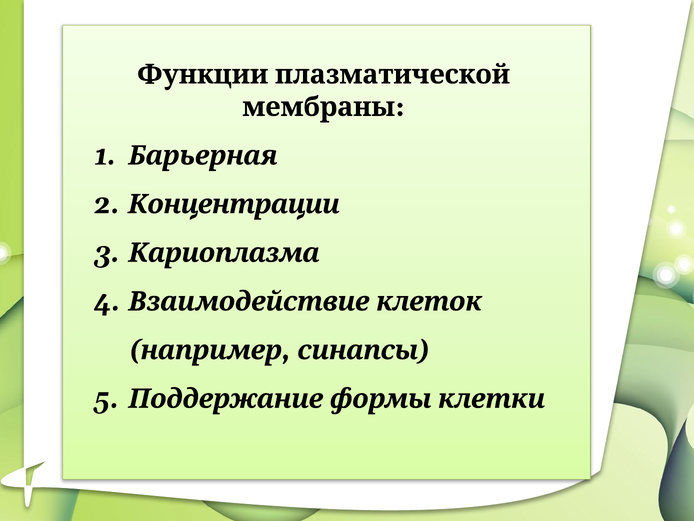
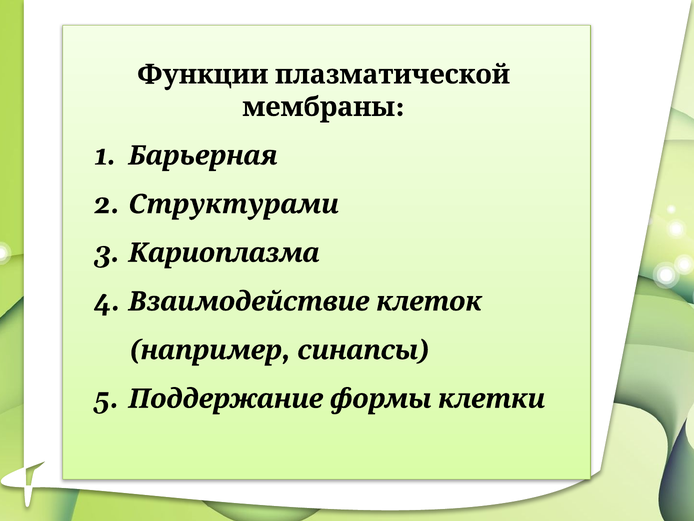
Концентрации: Концентрации -> Структурами
